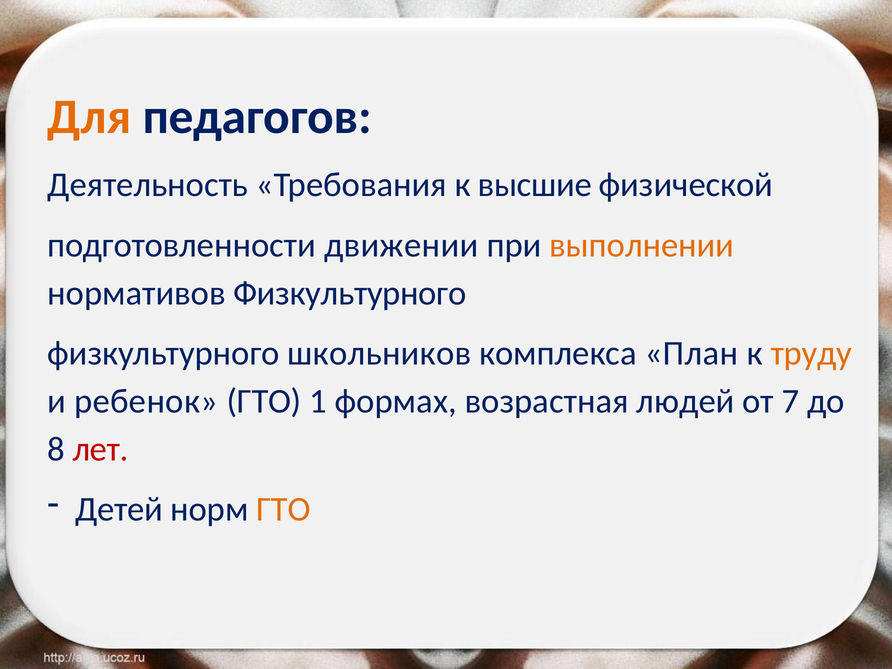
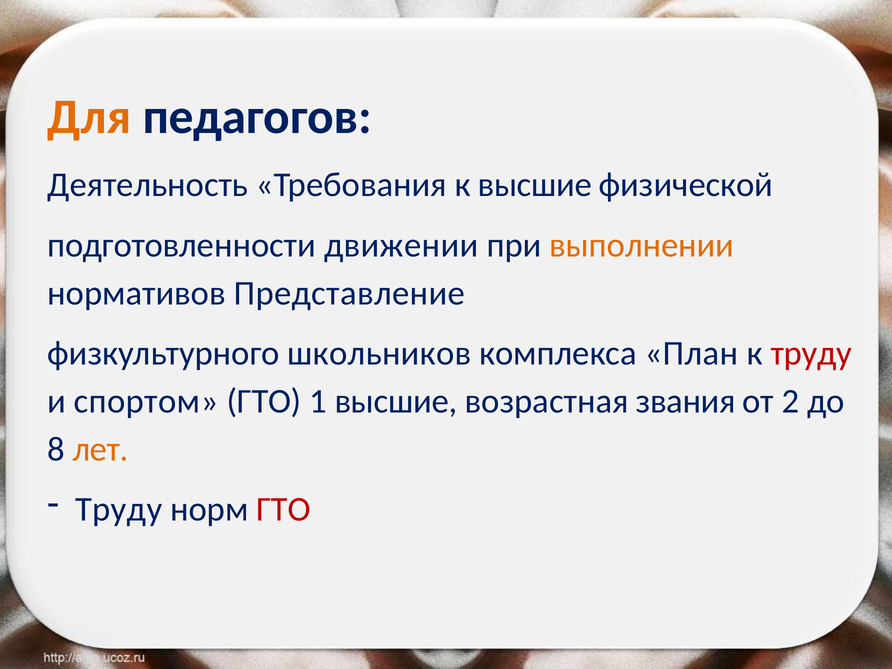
нормативов Физкультурного: Физкультурного -> Представление
труду at (811, 353) colour: orange -> red
ребенок: ребенок -> спортом
1 формах: формах -> высшие
людей: людей -> звания
7: 7 -> 2
лет colour: red -> orange
Детей at (119, 509): Детей -> Труду
ГТО at (283, 509) colour: orange -> red
